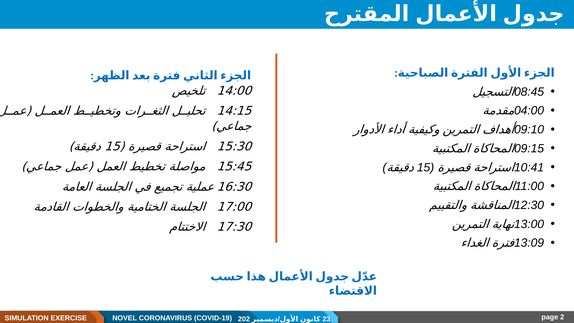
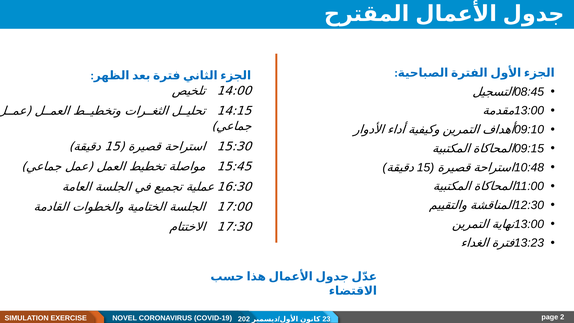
04:00 at (529, 111): 04:00 -> 13:00
10:41: 10:41 -> 10:48
13:09: 13:09 -> 13:23
